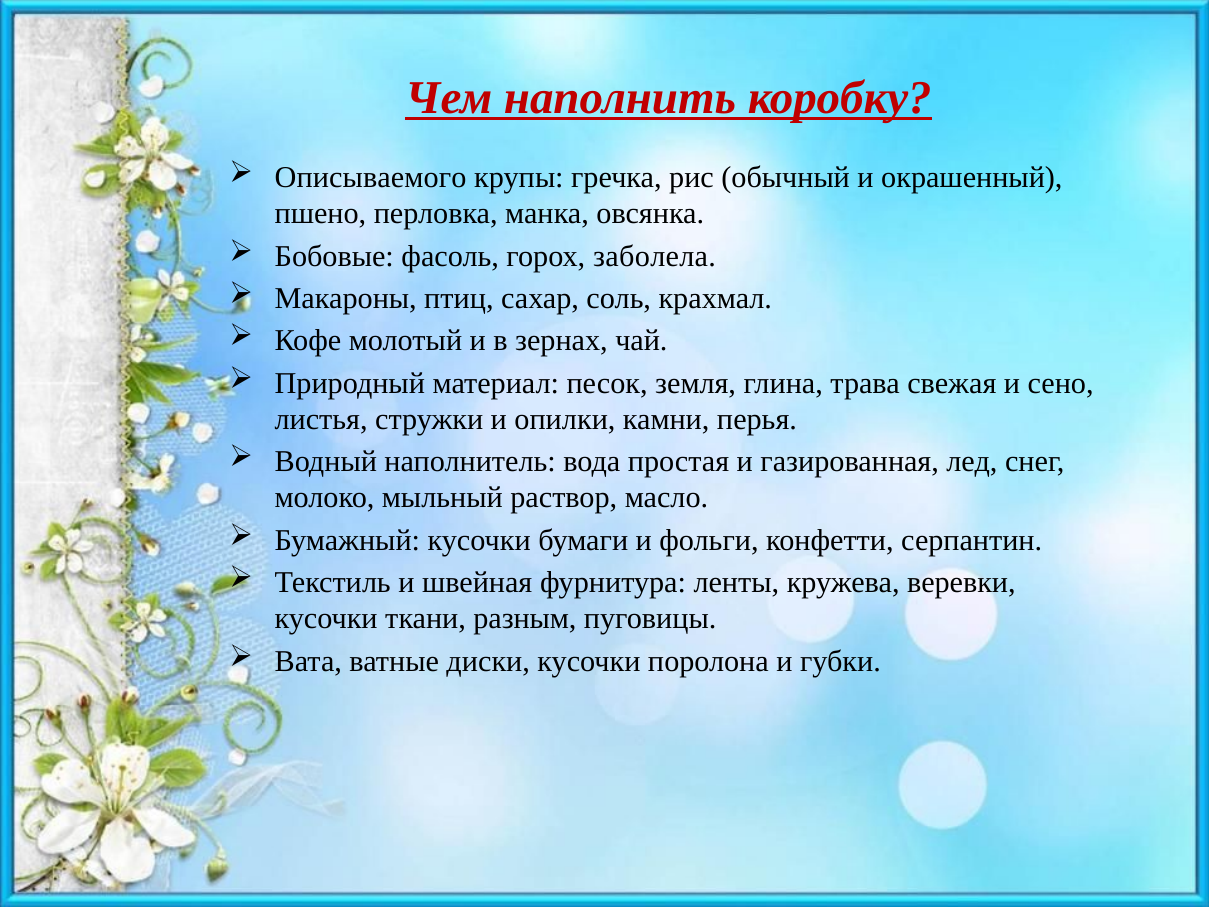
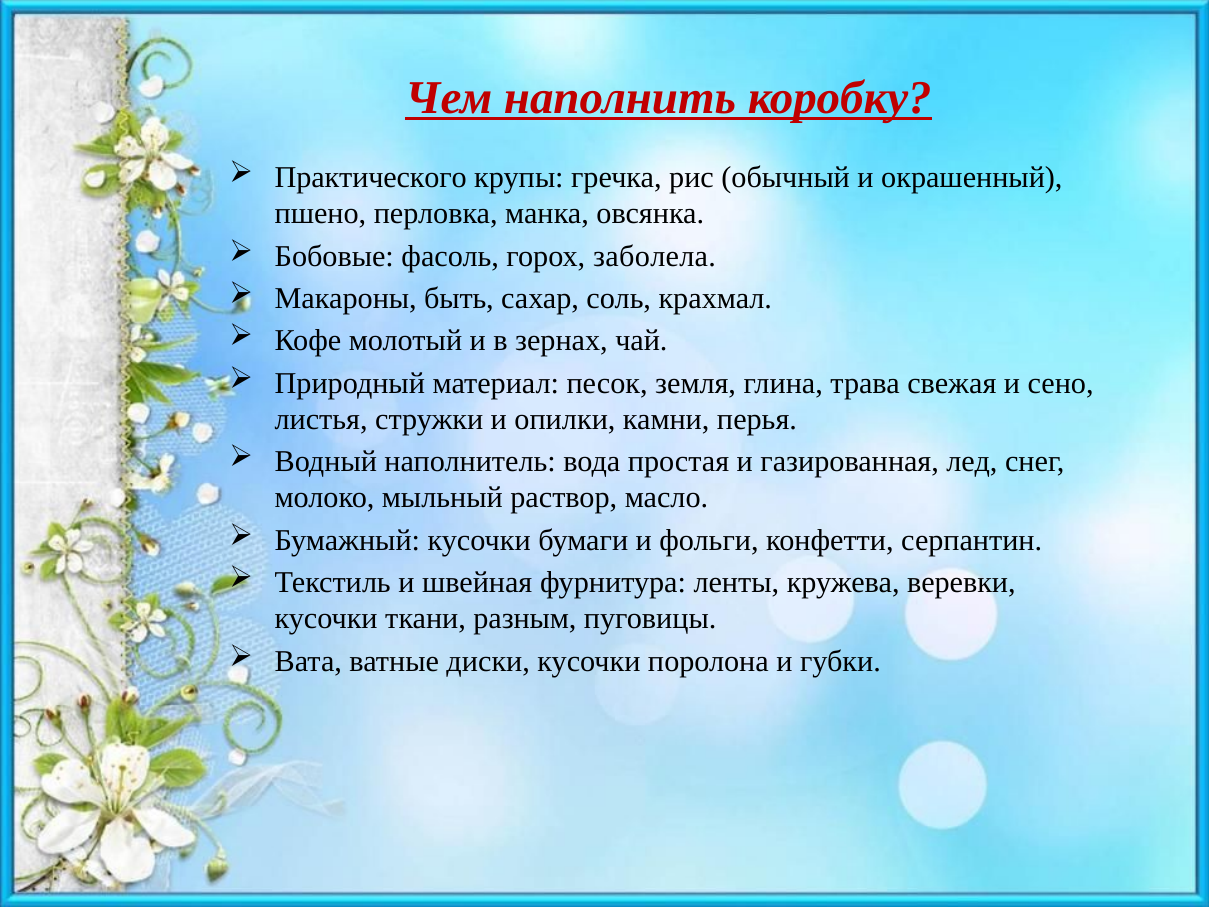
Описываемого: Описываемого -> Практического
птиц: птиц -> быть
